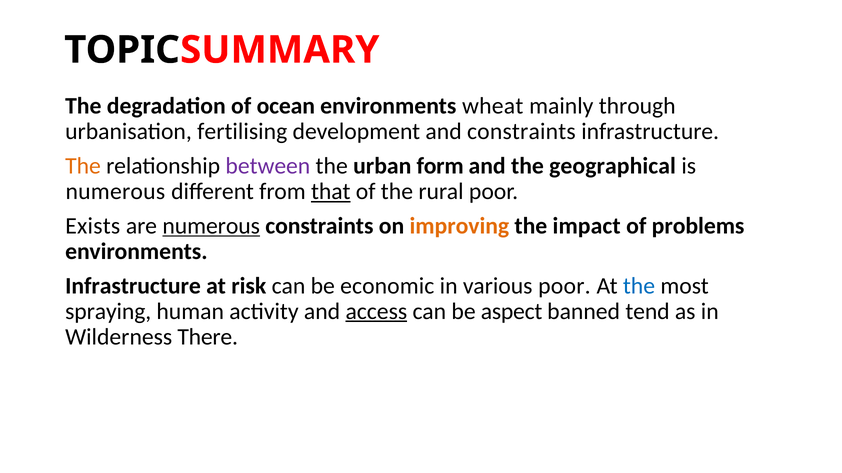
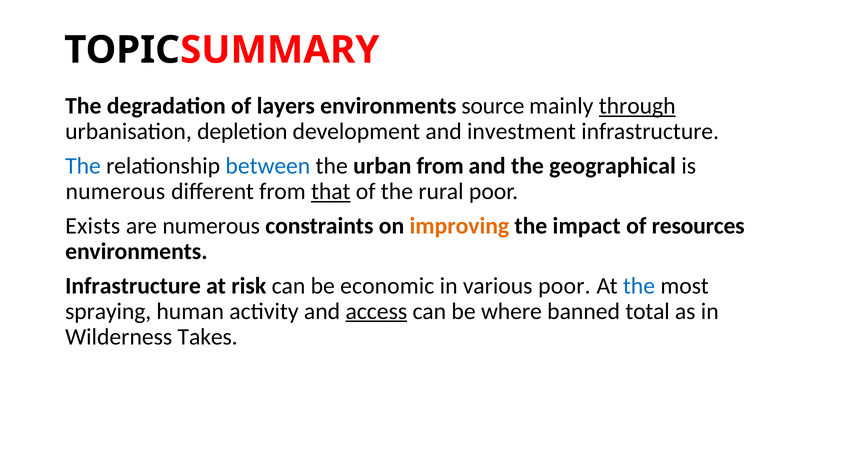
ocean: ocean -> layers
wheat: wheat -> source
through underline: none -> present
fertilising: fertilising -> depletion
and constraints: constraints -> investment
The at (83, 166) colour: orange -> blue
between colour: purple -> blue
urban form: form -> from
numerous at (211, 226) underline: present -> none
problems: problems -> resources
aspect: aspect -> where
tend: tend -> total
There: There -> Takes
